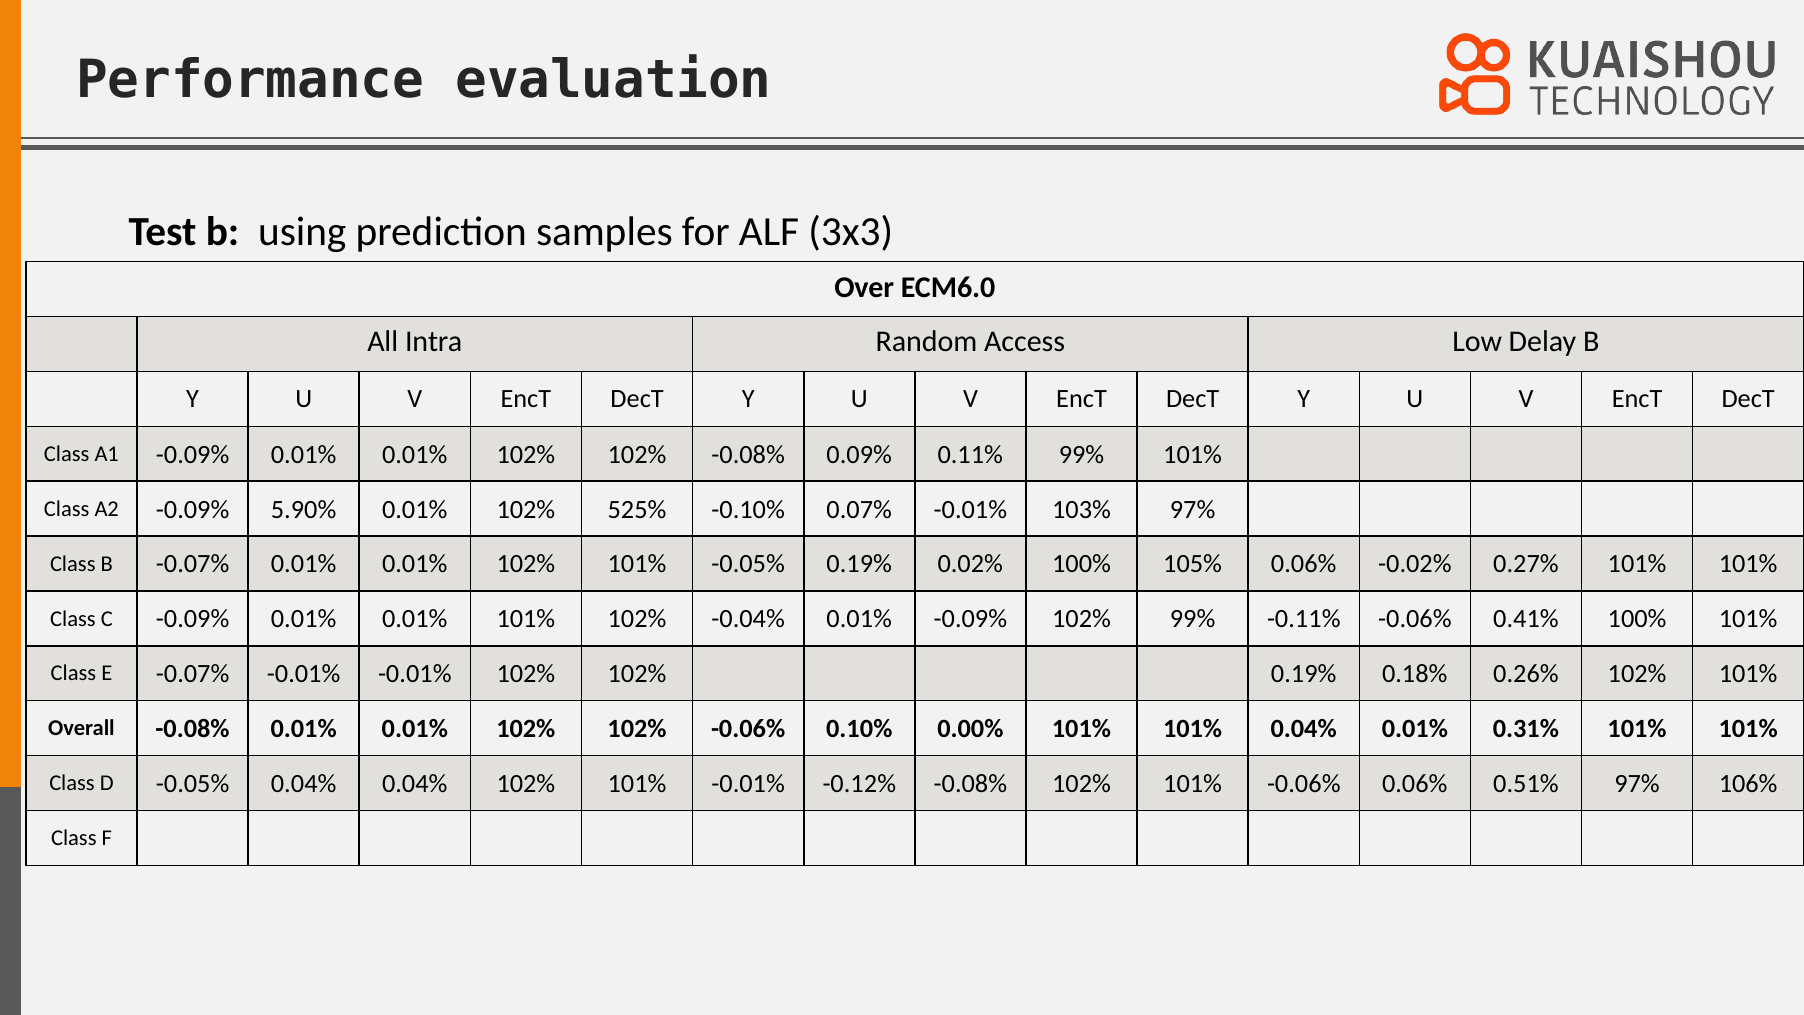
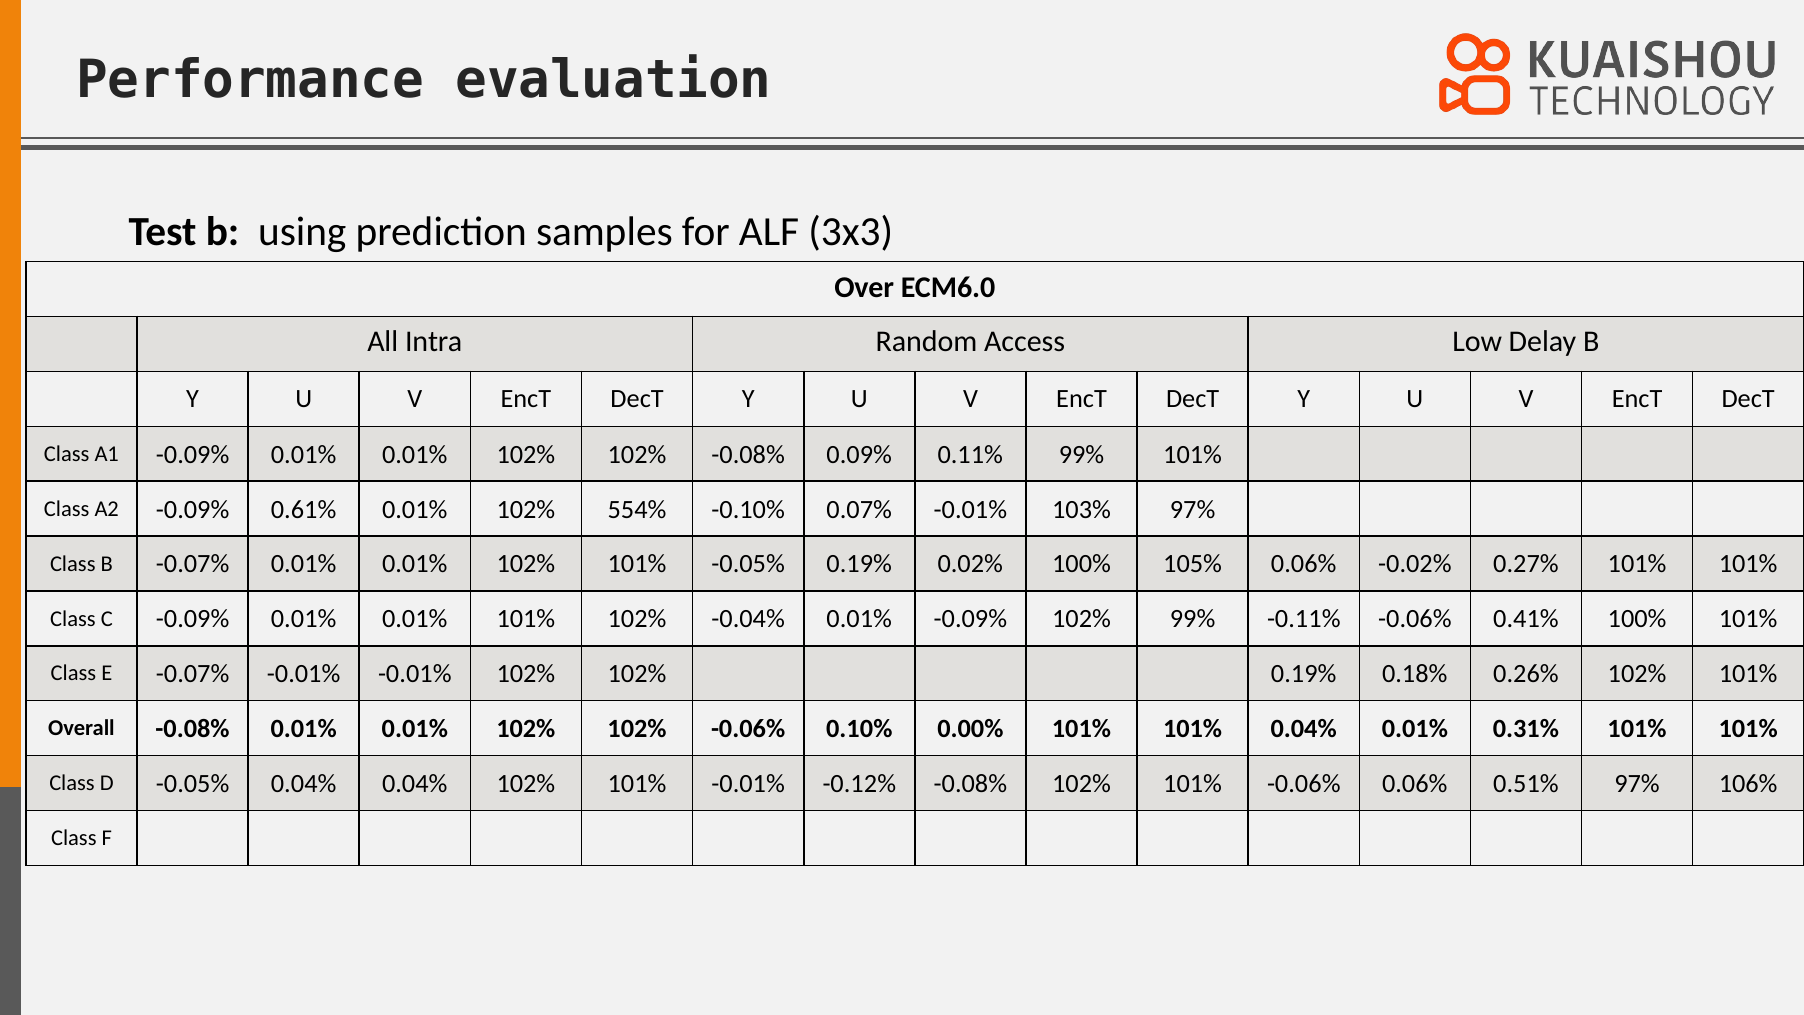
5.90%: 5.90% -> 0.61%
525%: 525% -> 554%
